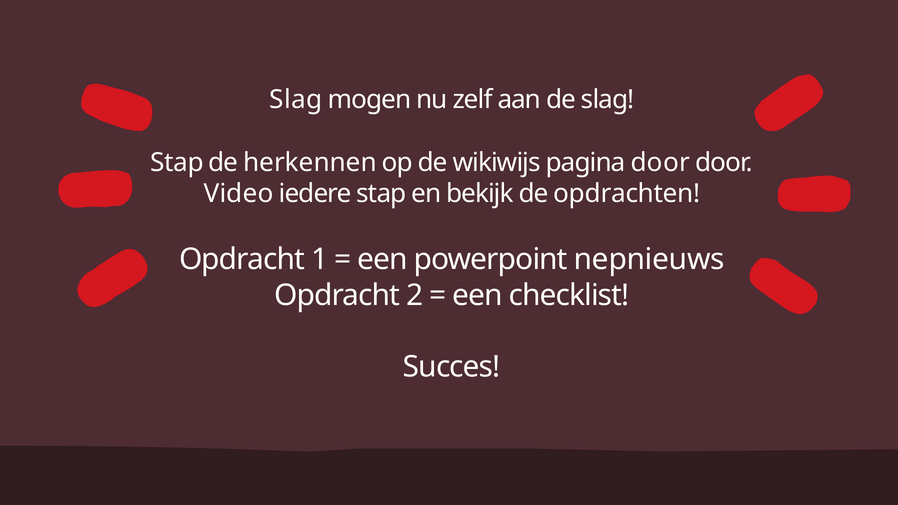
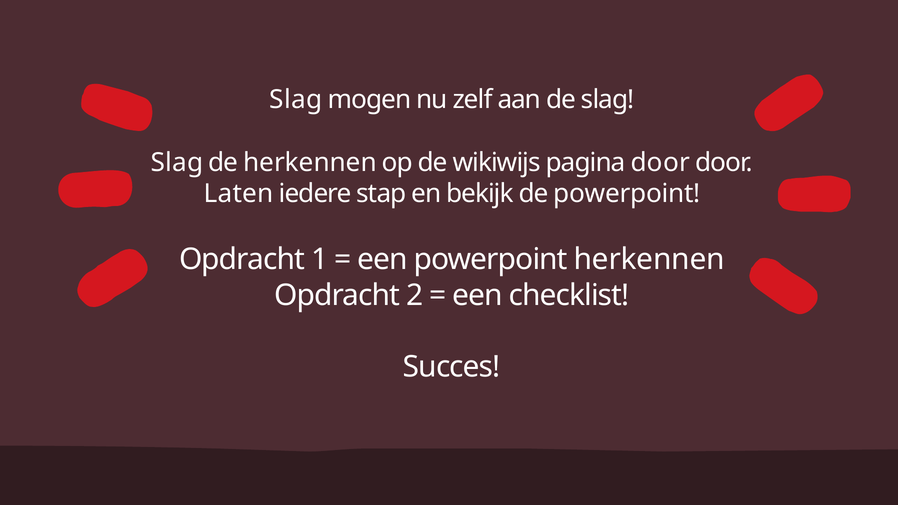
Stap at (177, 162): Stap -> Slag
Video: Video -> Laten
de opdrachten: opdrachten -> powerpoint
powerpoint nepnieuws: nepnieuws -> herkennen
